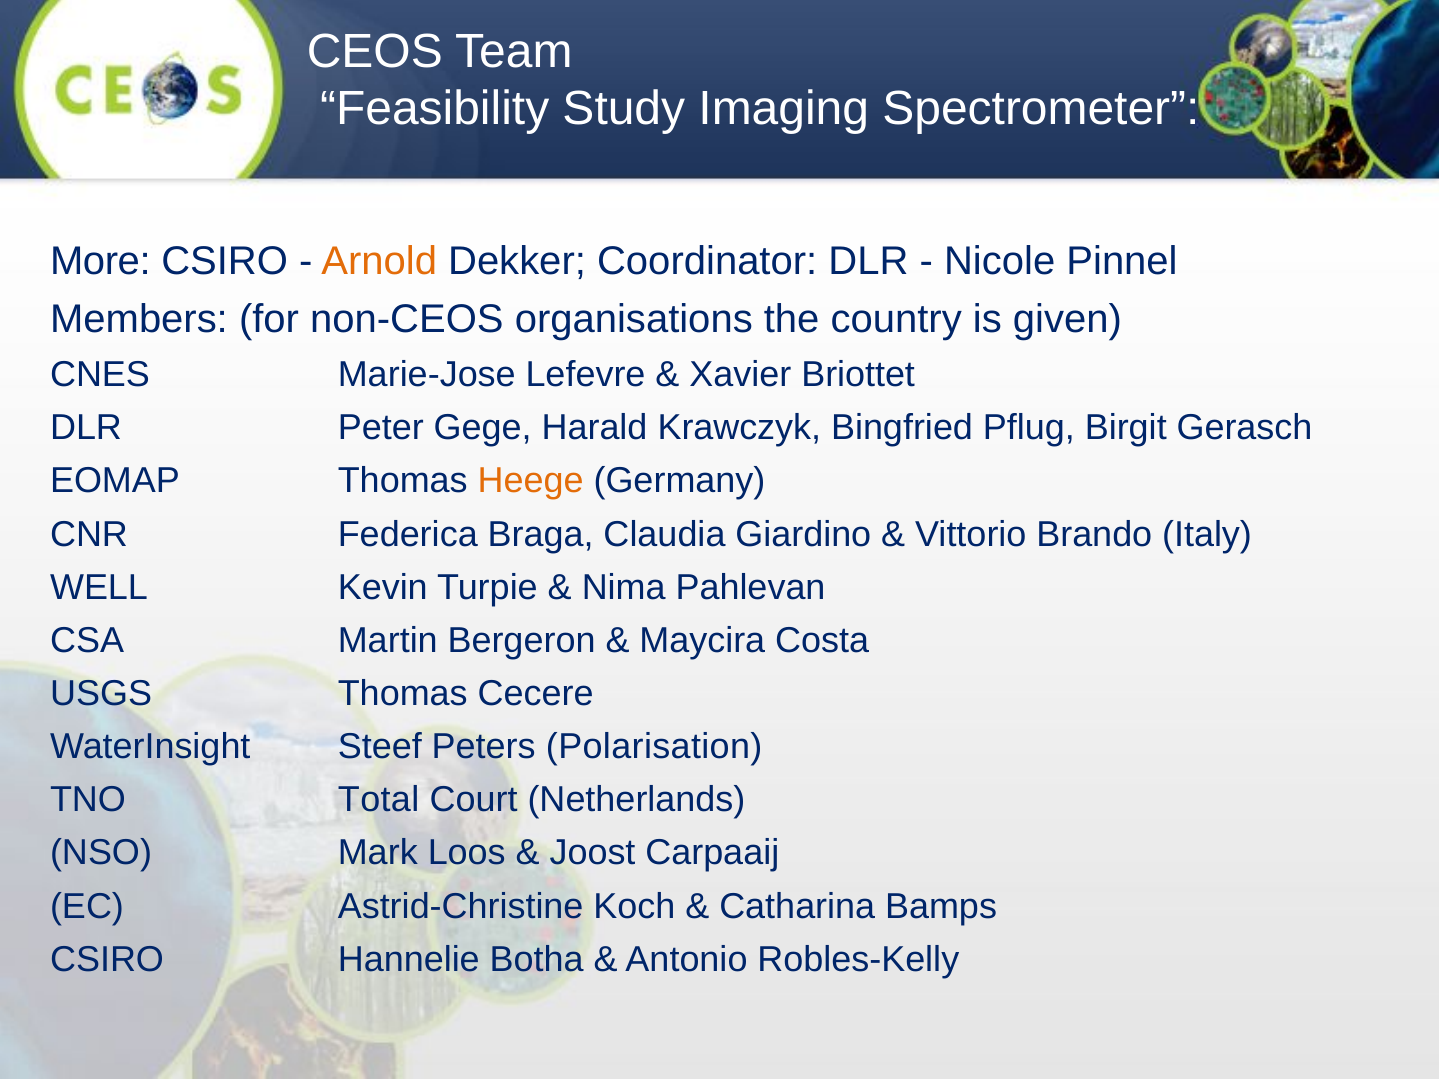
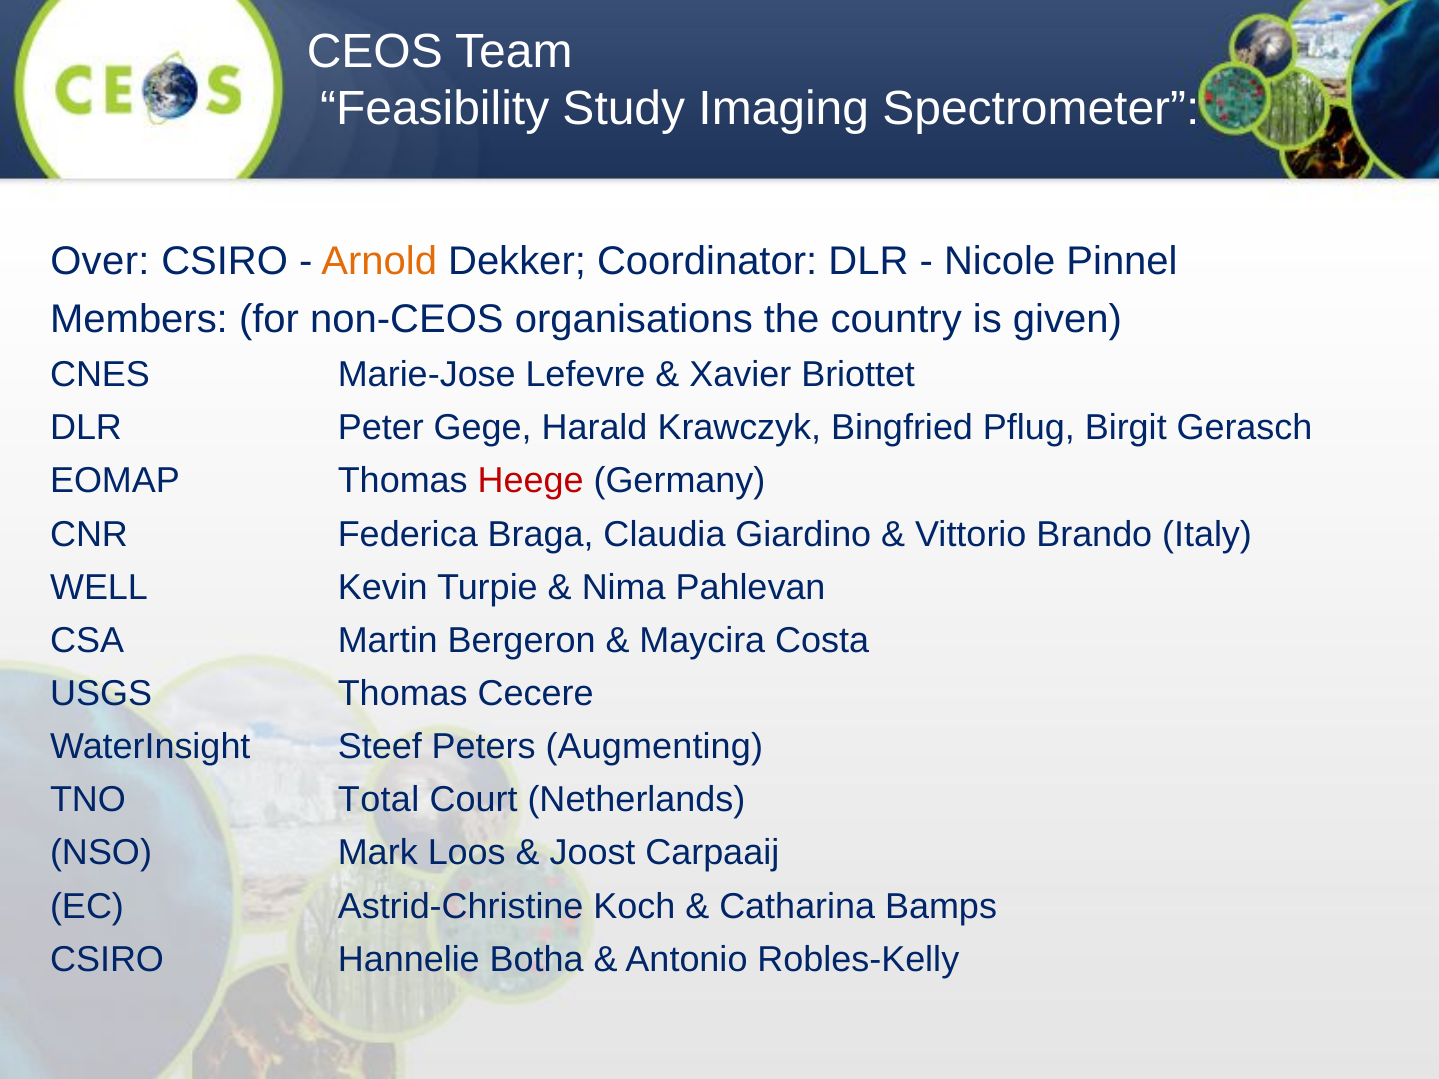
More: More -> Over
Heege colour: orange -> red
Polarisation: Polarisation -> Augmenting
